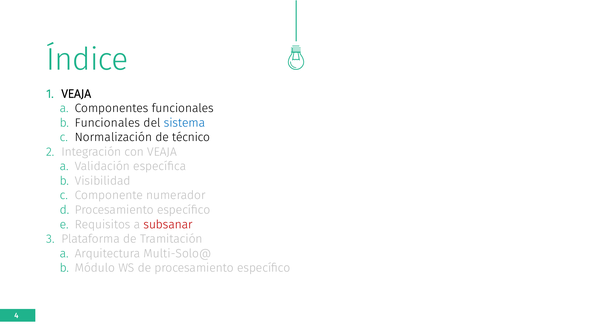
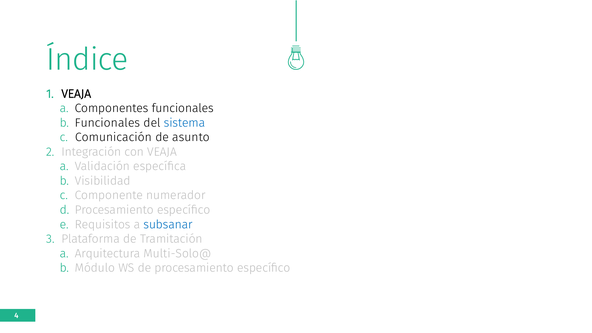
Normalización: Normalización -> Comunicación
técnico: técnico -> asunto
subsanar colour: red -> blue
